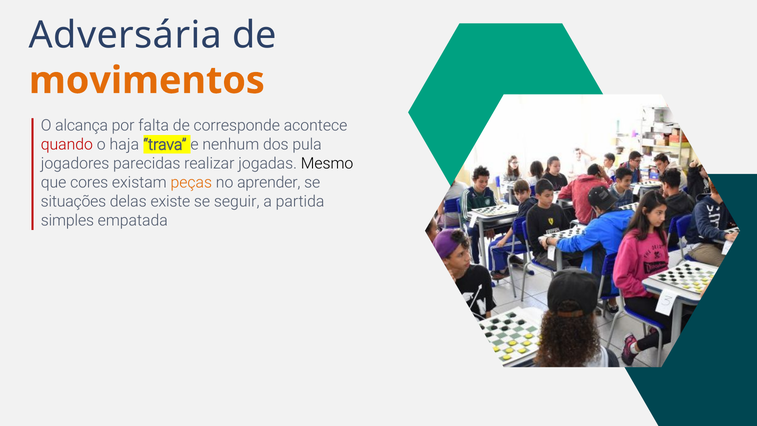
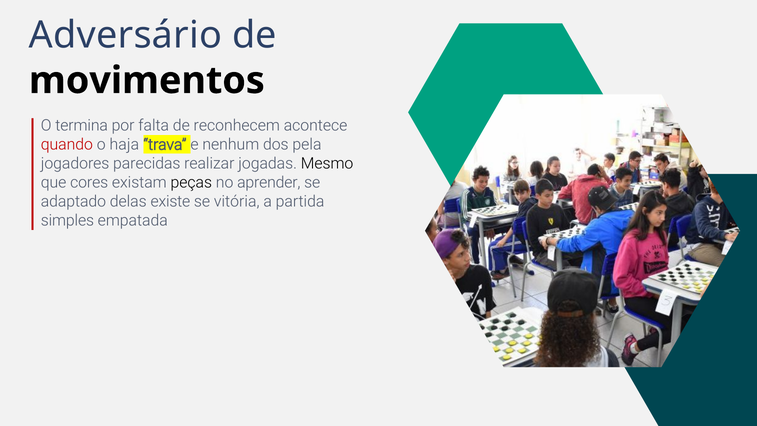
Adversária: Adversária -> Adversário
movimentos colour: orange -> black
alcança: alcança -> termina
corresponde: corresponde -> reconhecem
pula: pula -> pela
peças colour: orange -> black
situações: situações -> adaptado
seguir: seguir -> vitória
